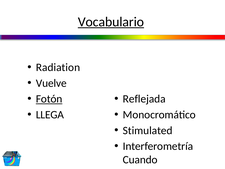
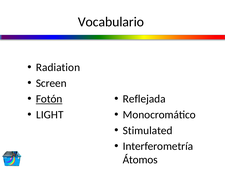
Vocabulario underline: present -> none
Vuelve: Vuelve -> Screen
LLEGA: LLEGA -> LIGHT
Cuando: Cuando -> Átomos
